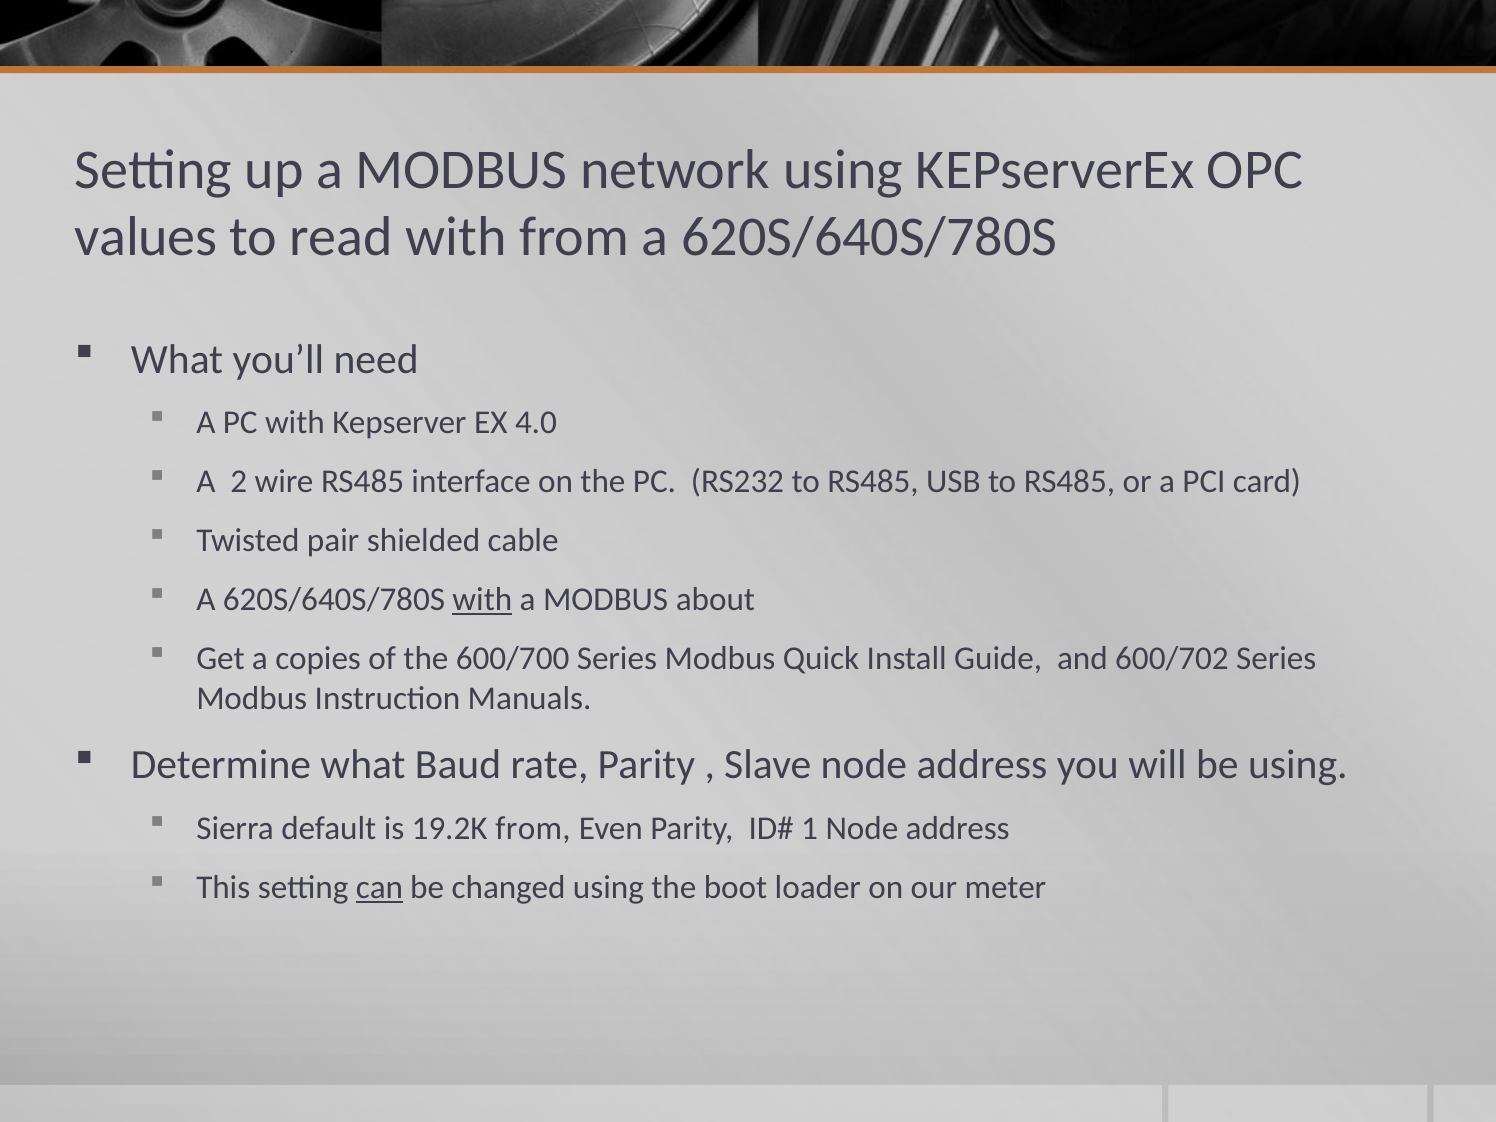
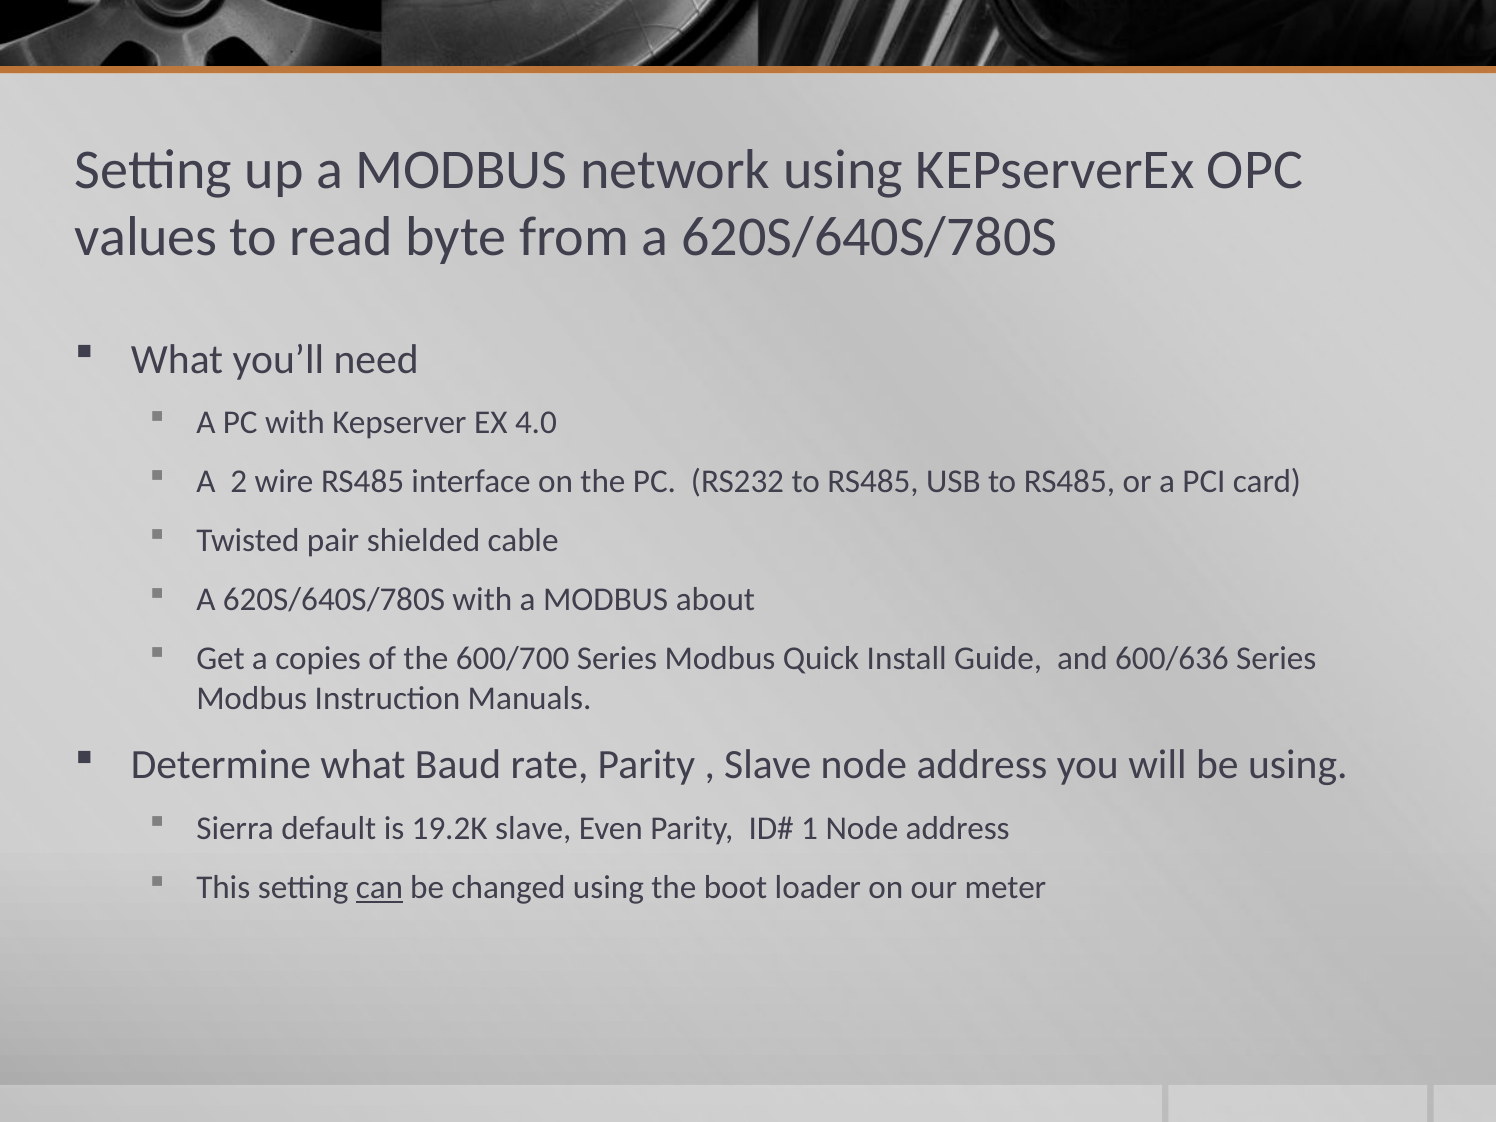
read with: with -> byte
with at (482, 600) underline: present -> none
600/702: 600/702 -> 600/636
19.2K from: from -> slave
